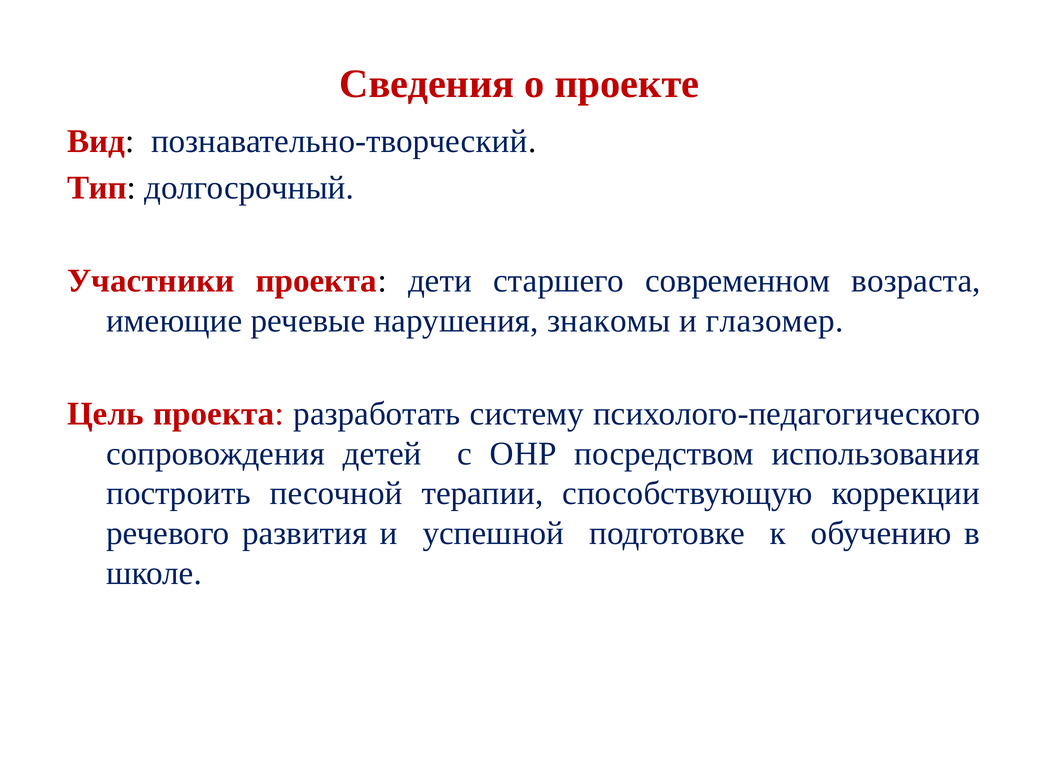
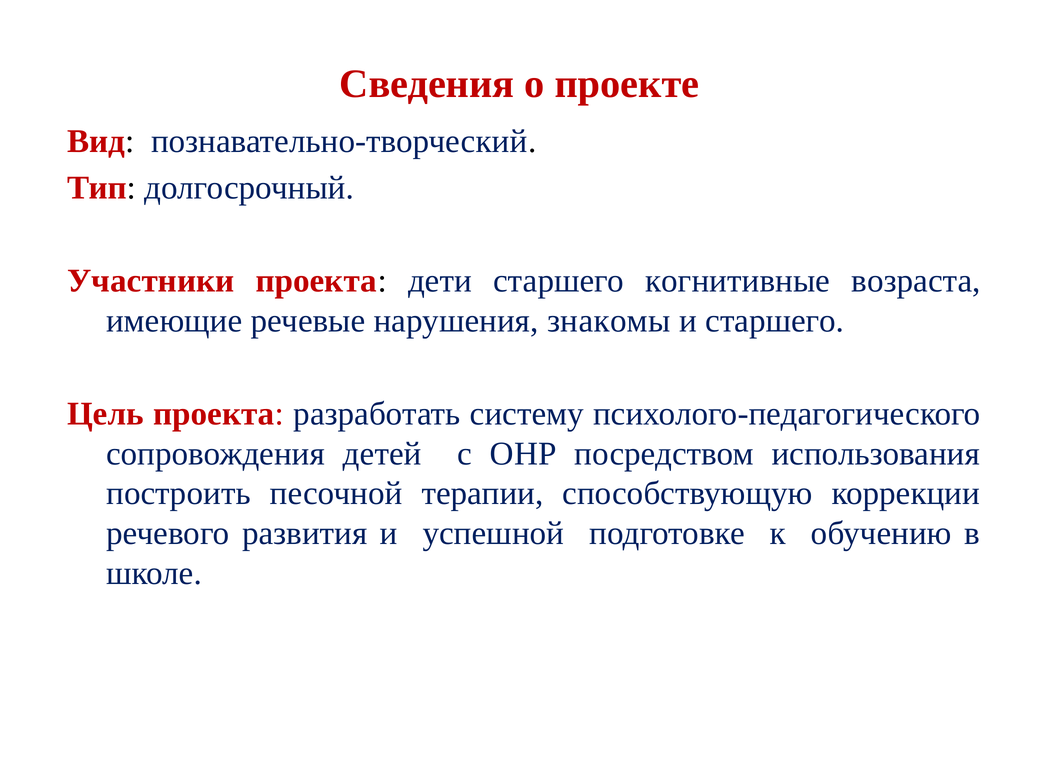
современном: современном -> когнитивные
и глазомер: глазомер -> старшего
